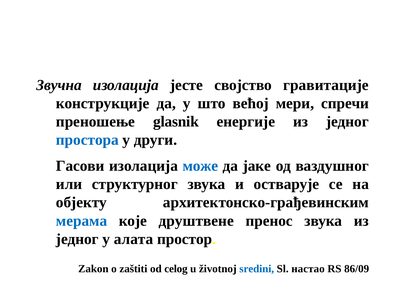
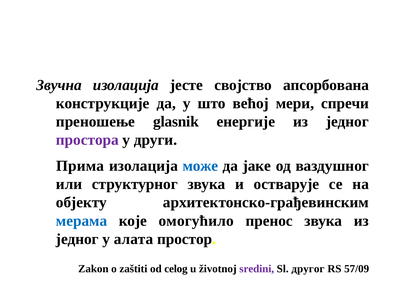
гравитације: гравитације -> апсорбована
простора colour: blue -> purple
Гасови: Гасови -> Прима
друштвене: друштвене -> омогућило
sredini colour: blue -> purple
настао: настао -> другог
86/09: 86/09 -> 57/09
